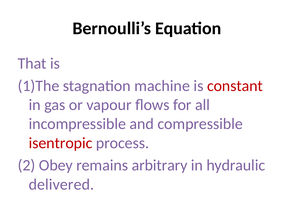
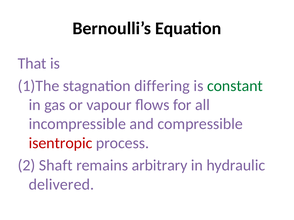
machine: machine -> differing
constant colour: red -> green
Obey: Obey -> Shaft
